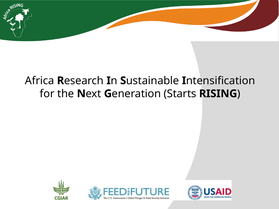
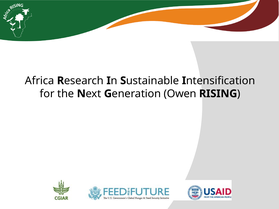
Starts: Starts -> Owen
